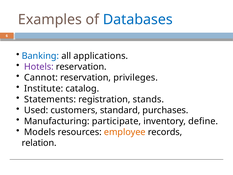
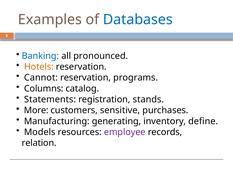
applications: applications -> pronounced
Hotels colour: purple -> orange
privileges: privileges -> programs
Institute: Institute -> Columns
Used: Used -> More
standard: standard -> sensitive
participate: participate -> generating
employee colour: orange -> purple
